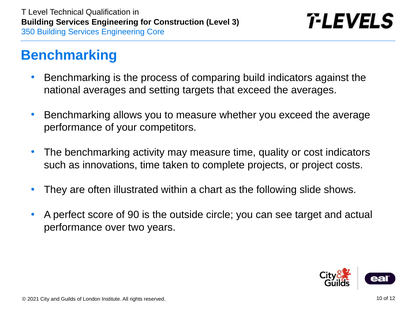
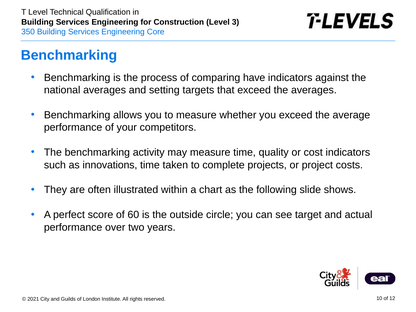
build: build -> have
90: 90 -> 60
